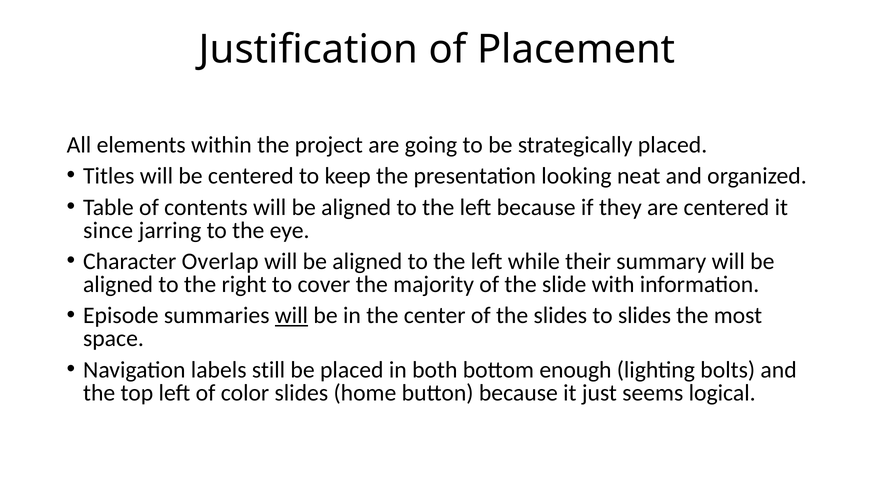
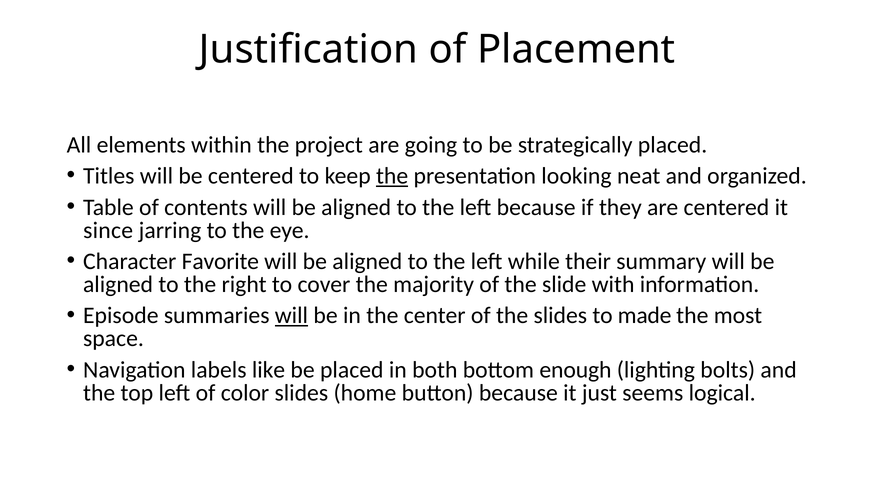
the at (392, 176) underline: none -> present
Overlap: Overlap -> Favorite
to slides: slides -> made
still: still -> like
